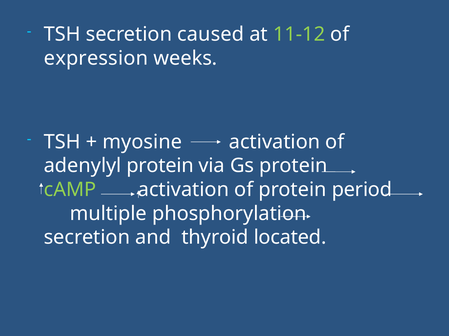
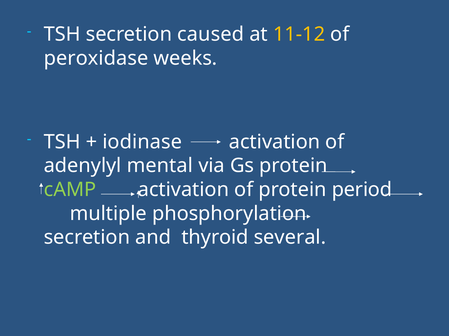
11-12 colour: light green -> yellow
expression: expression -> peroxidase
myosine: myosine -> iodinase
adenylyl protein: protein -> mental
located: located -> several
